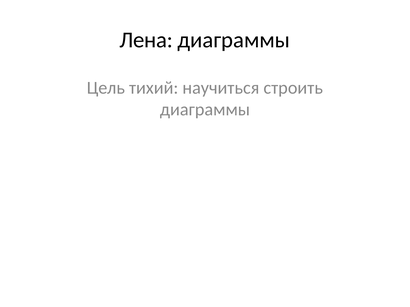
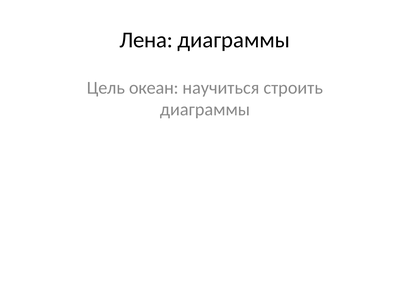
тихий: тихий -> океан
